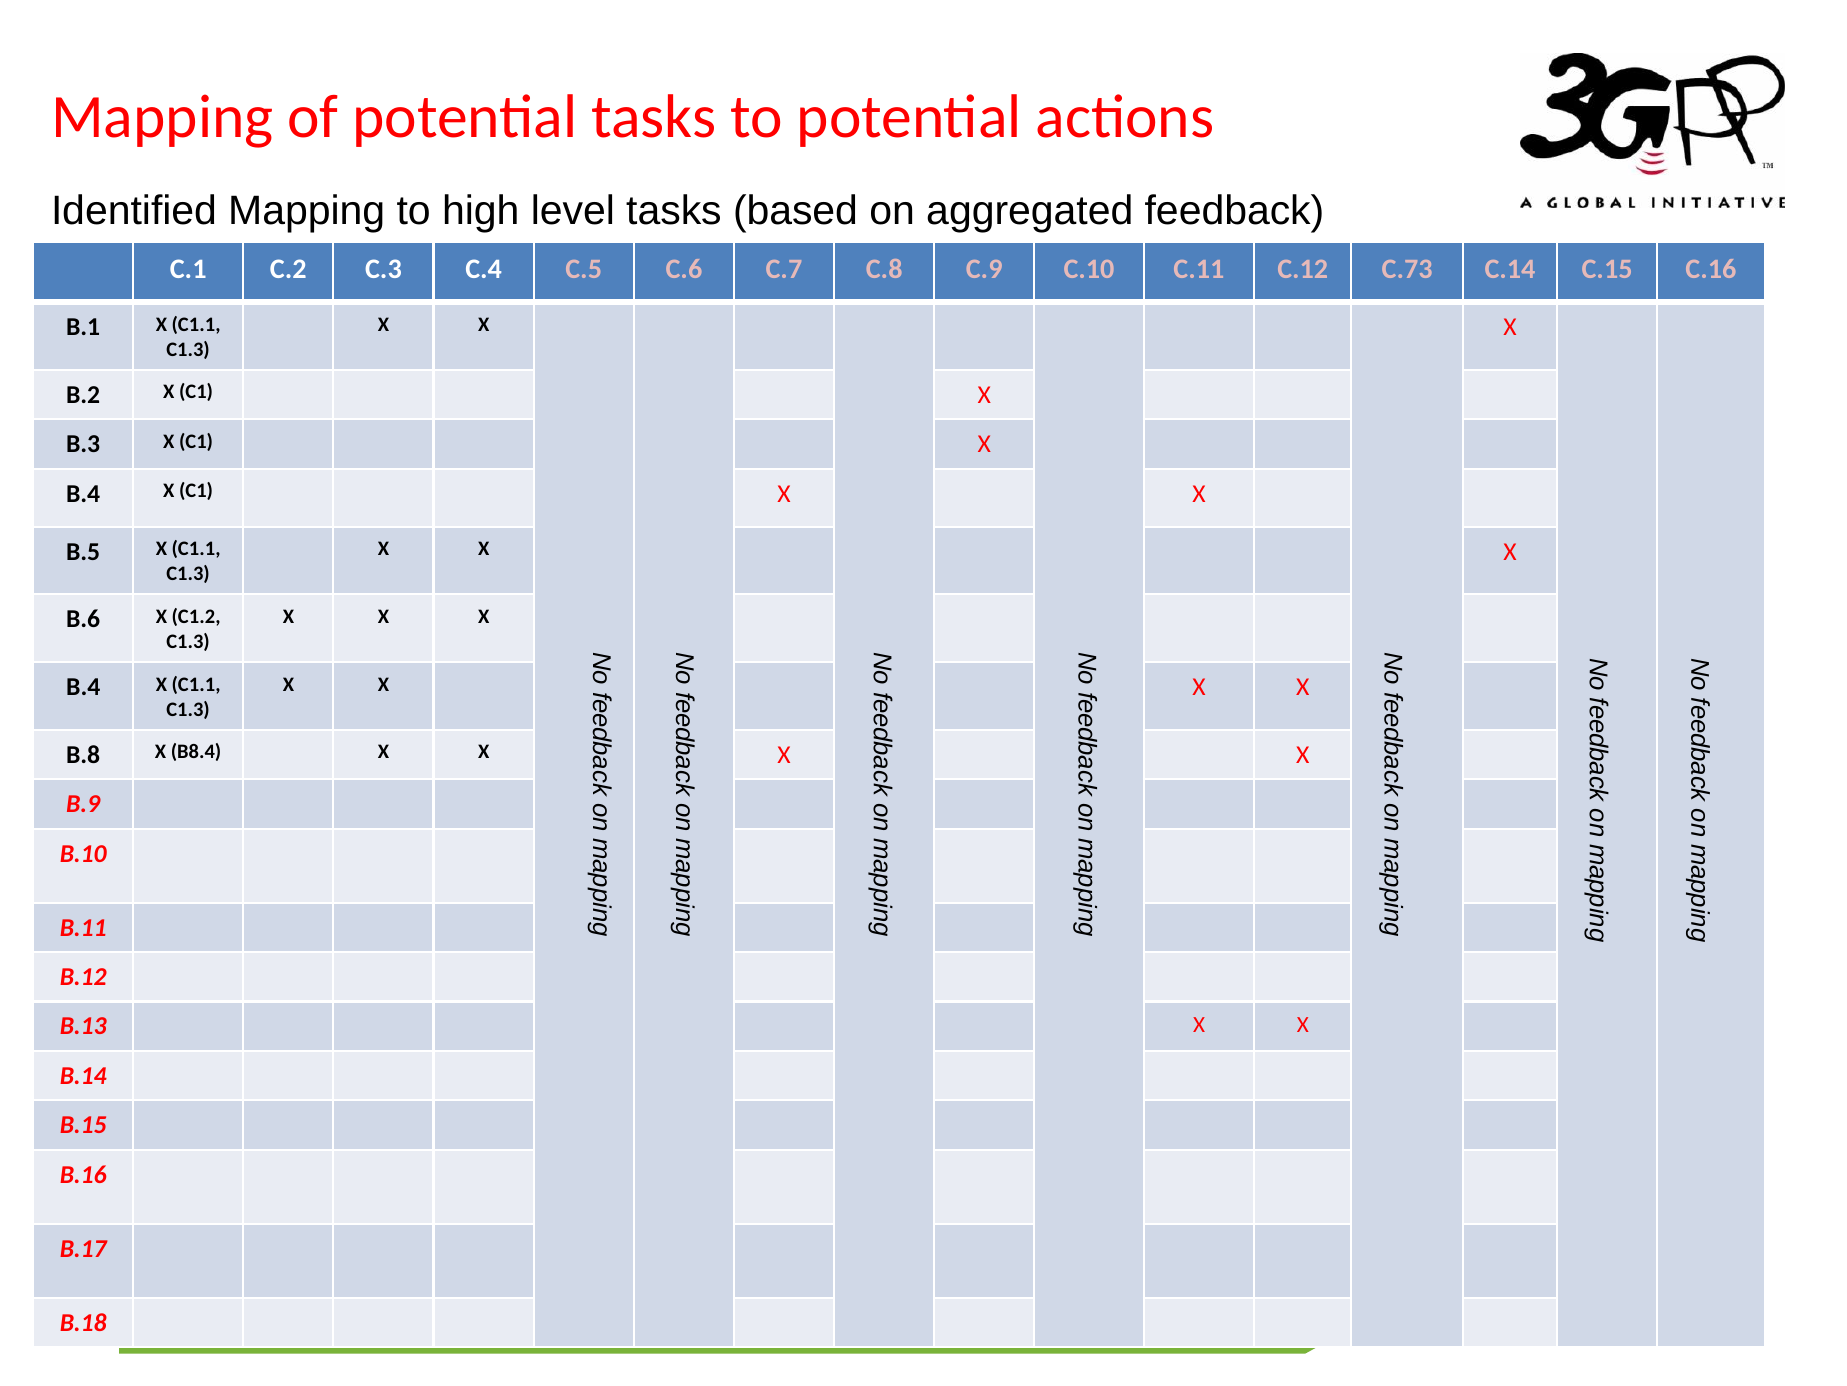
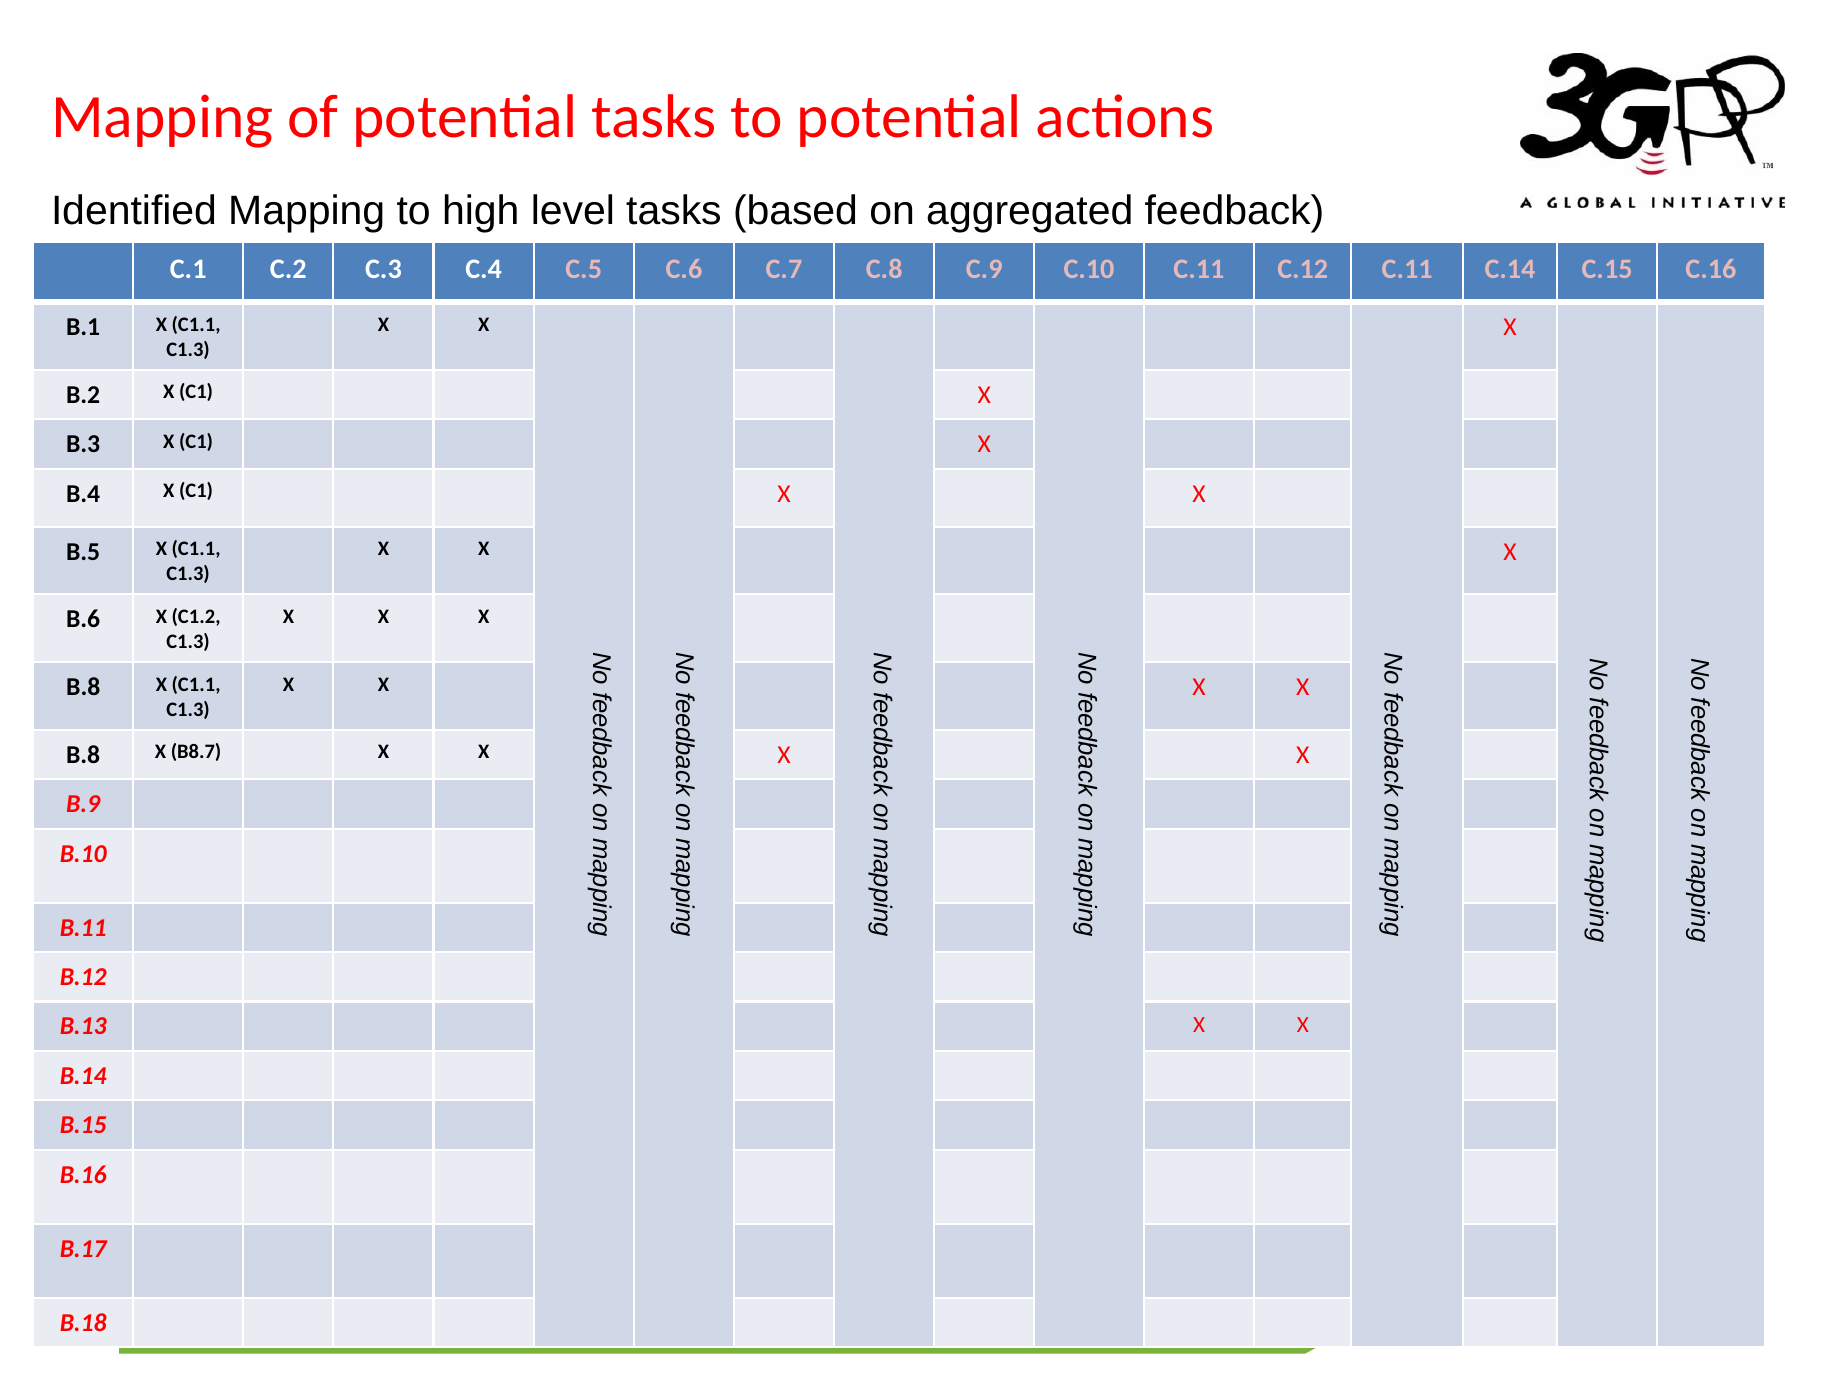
C.12 C.73: C.73 -> C.11
B.4 at (83, 687): B.4 -> B.8
B8.4: B8.4 -> B8.7
